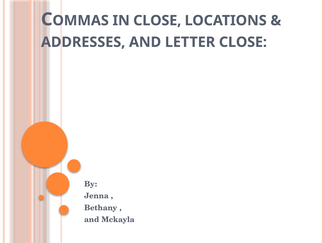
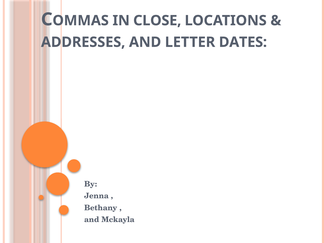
LETTER CLOSE: CLOSE -> DATES
